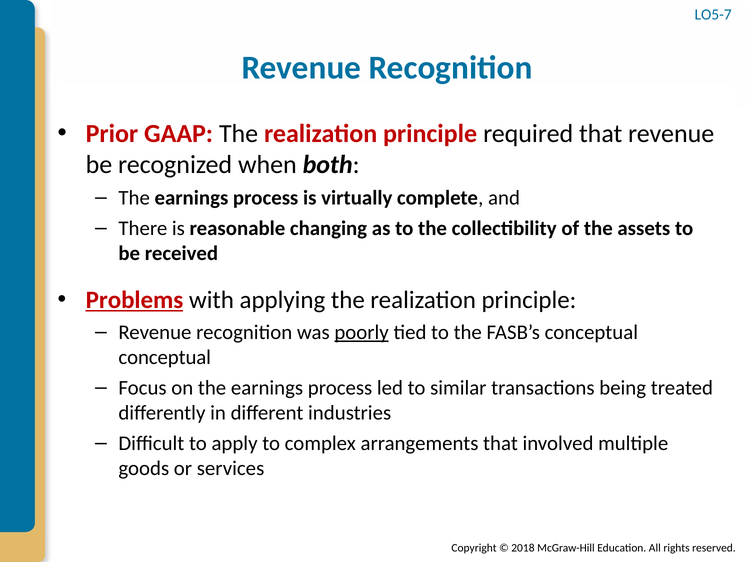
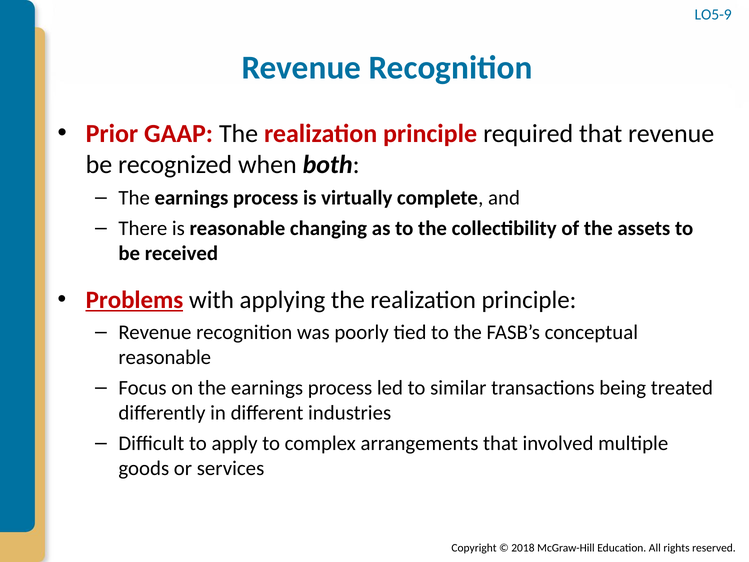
LO5-7: LO5-7 -> LO5-9
poorly underline: present -> none
conceptual at (165, 357): conceptual -> reasonable
